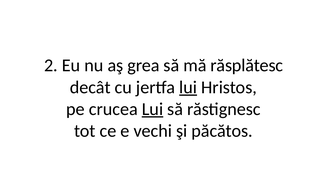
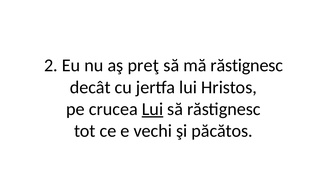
grea: grea -> preţ
mă răsplătesc: răsplătesc -> răstignesc
lui at (188, 87) underline: present -> none
